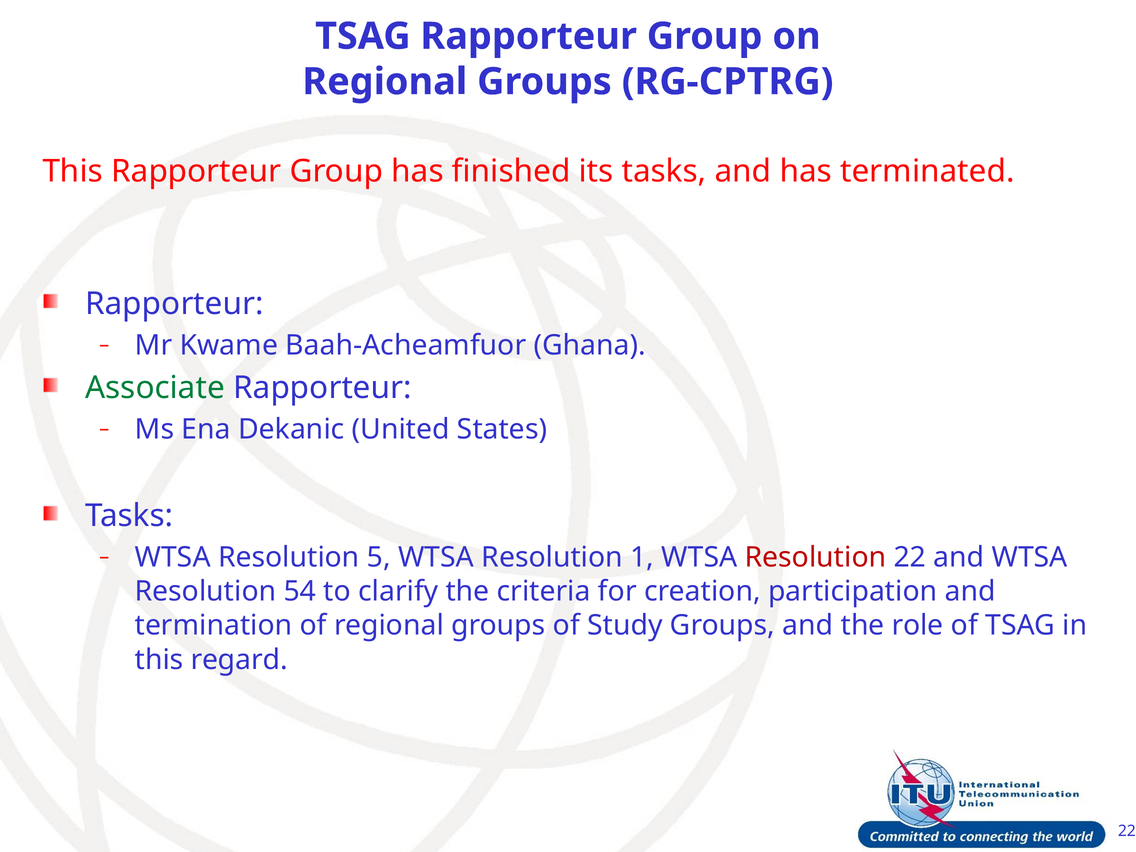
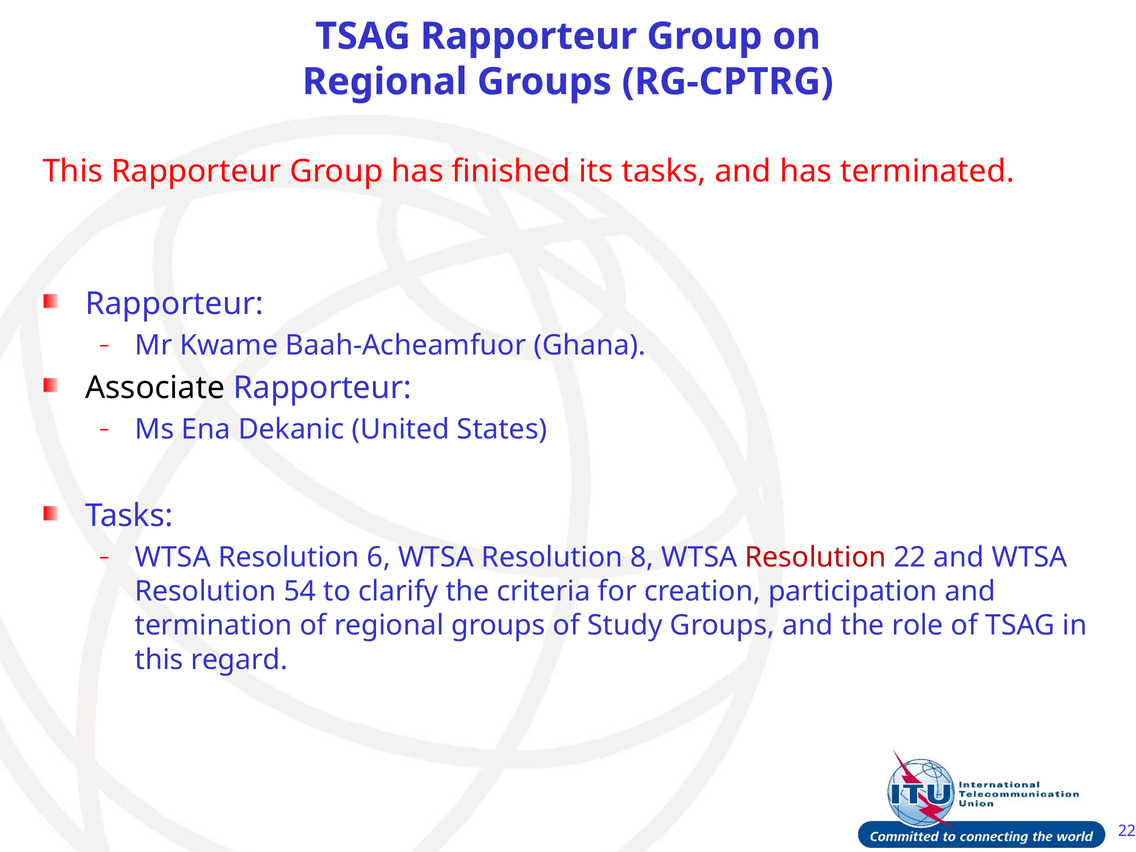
Associate colour: green -> black
5: 5 -> 6
1: 1 -> 8
